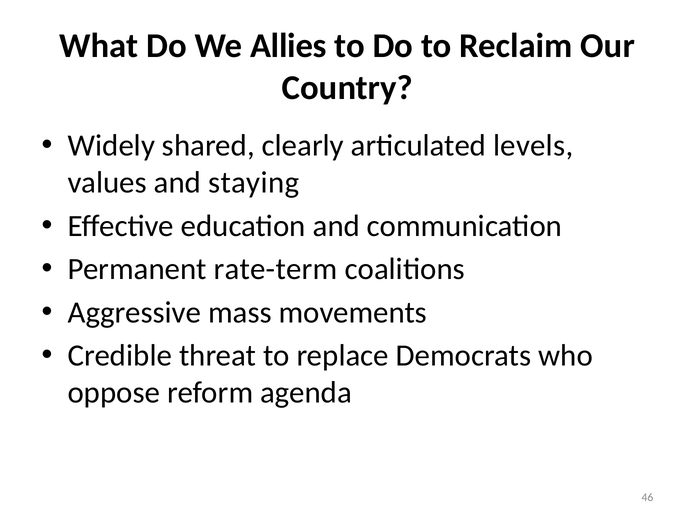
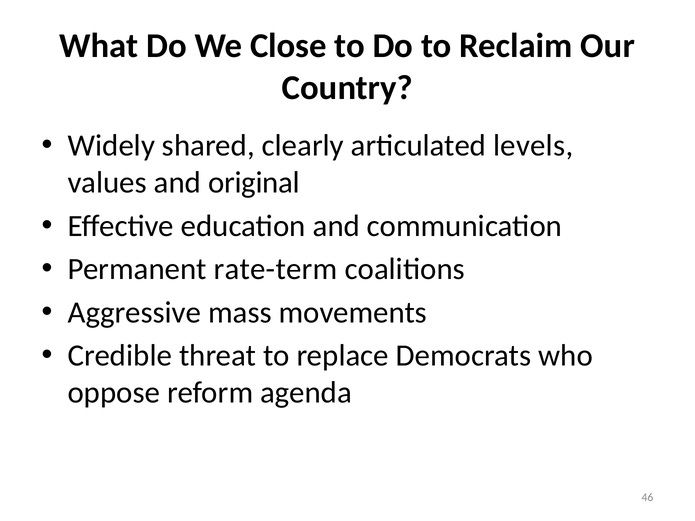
Allies: Allies -> Close
staying: staying -> original
